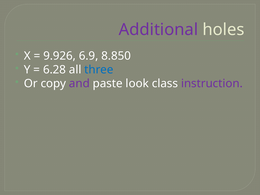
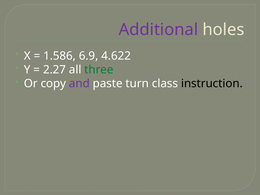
9.926: 9.926 -> 1.586
8.850: 8.850 -> 4.622
6.28: 6.28 -> 2.27
three colour: blue -> green
look: look -> turn
instruction colour: purple -> black
